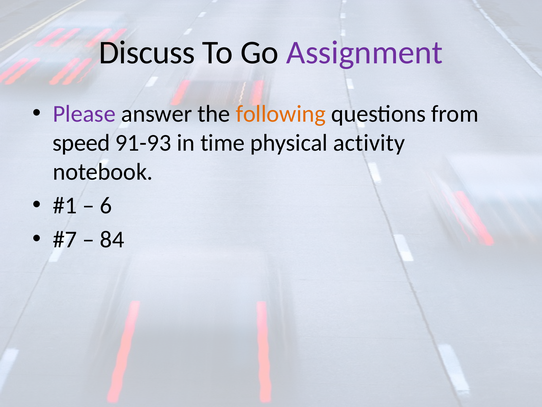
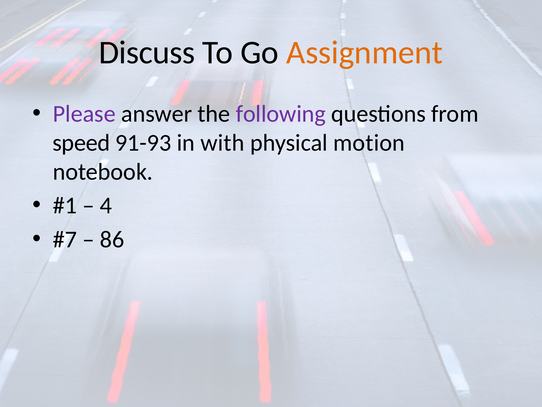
Assignment colour: purple -> orange
following colour: orange -> purple
time: time -> with
activity: activity -> motion
6: 6 -> 4
84: 84 -> 86
